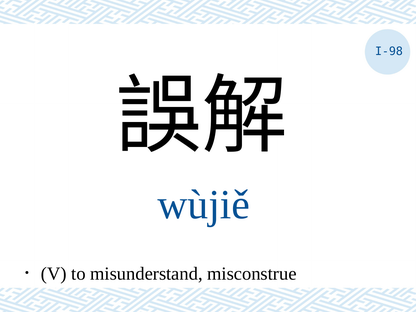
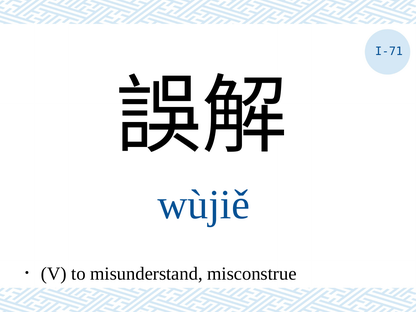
I-98: I-98 -> I-71
